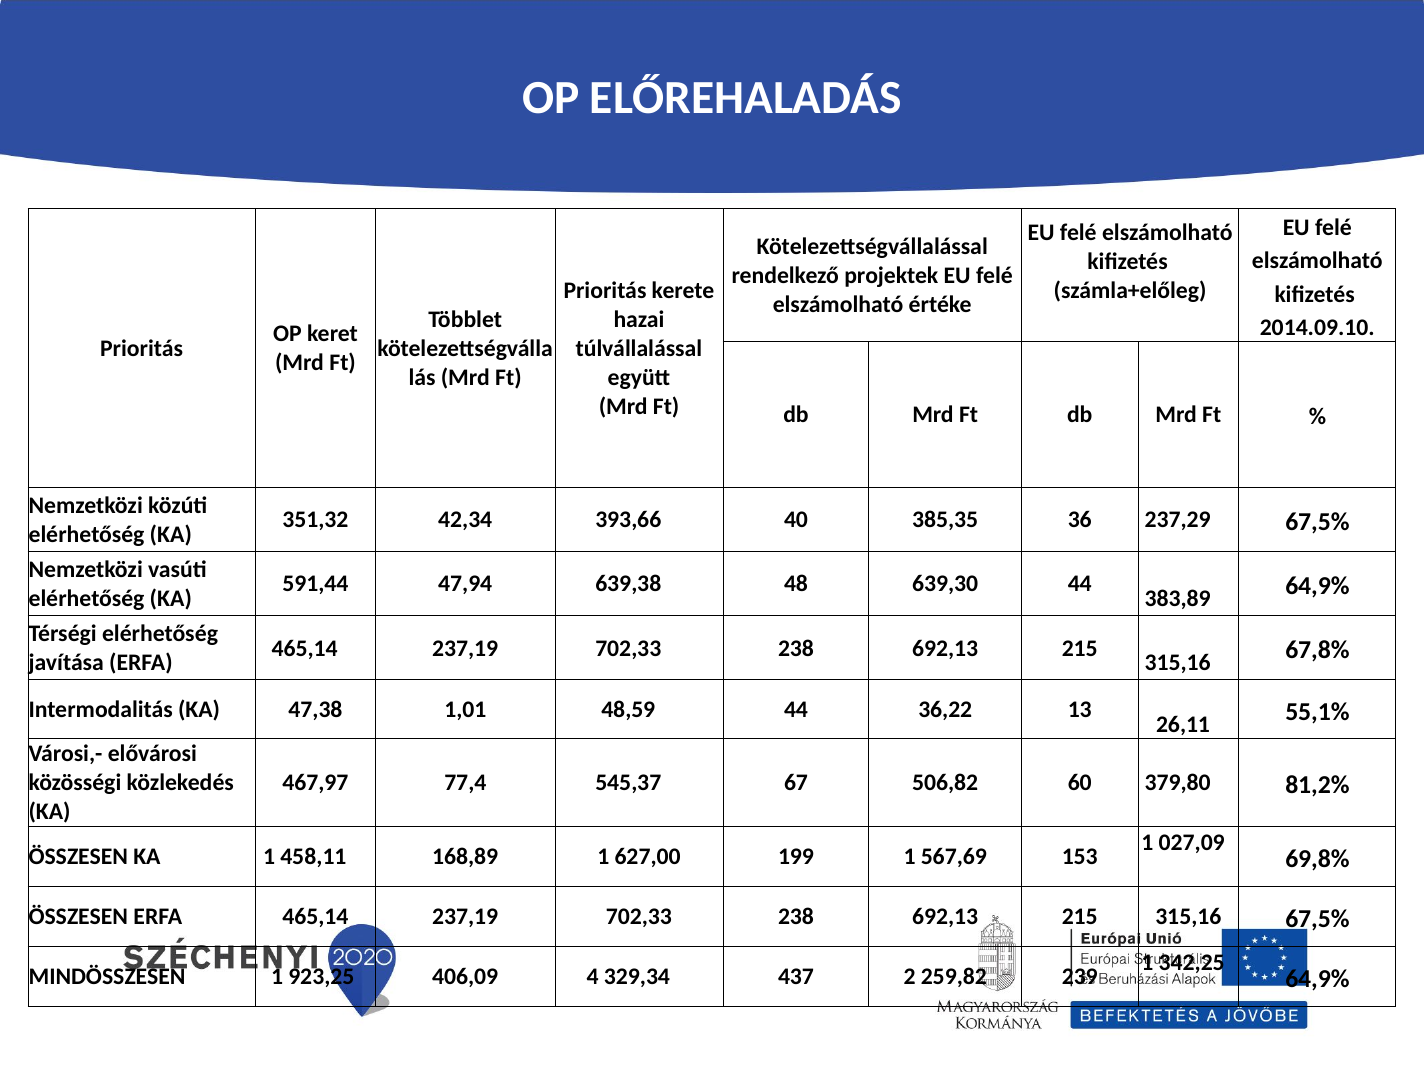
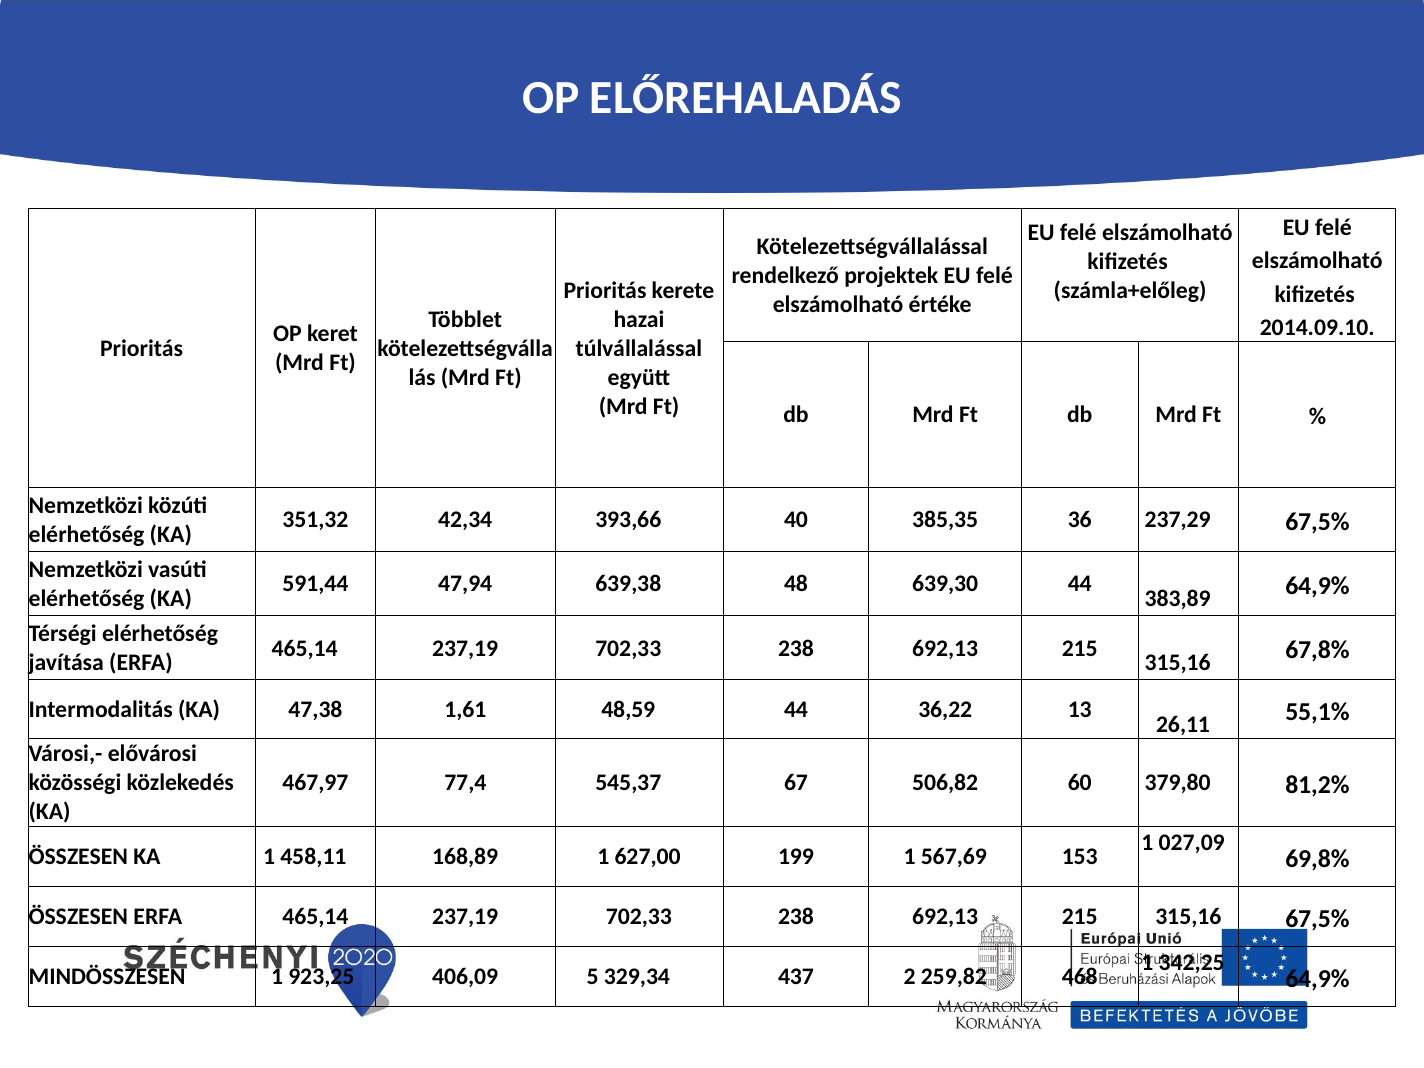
1,01: 1,01 -> 1,61
4: 4 -> 5
239: 239 -> 468
